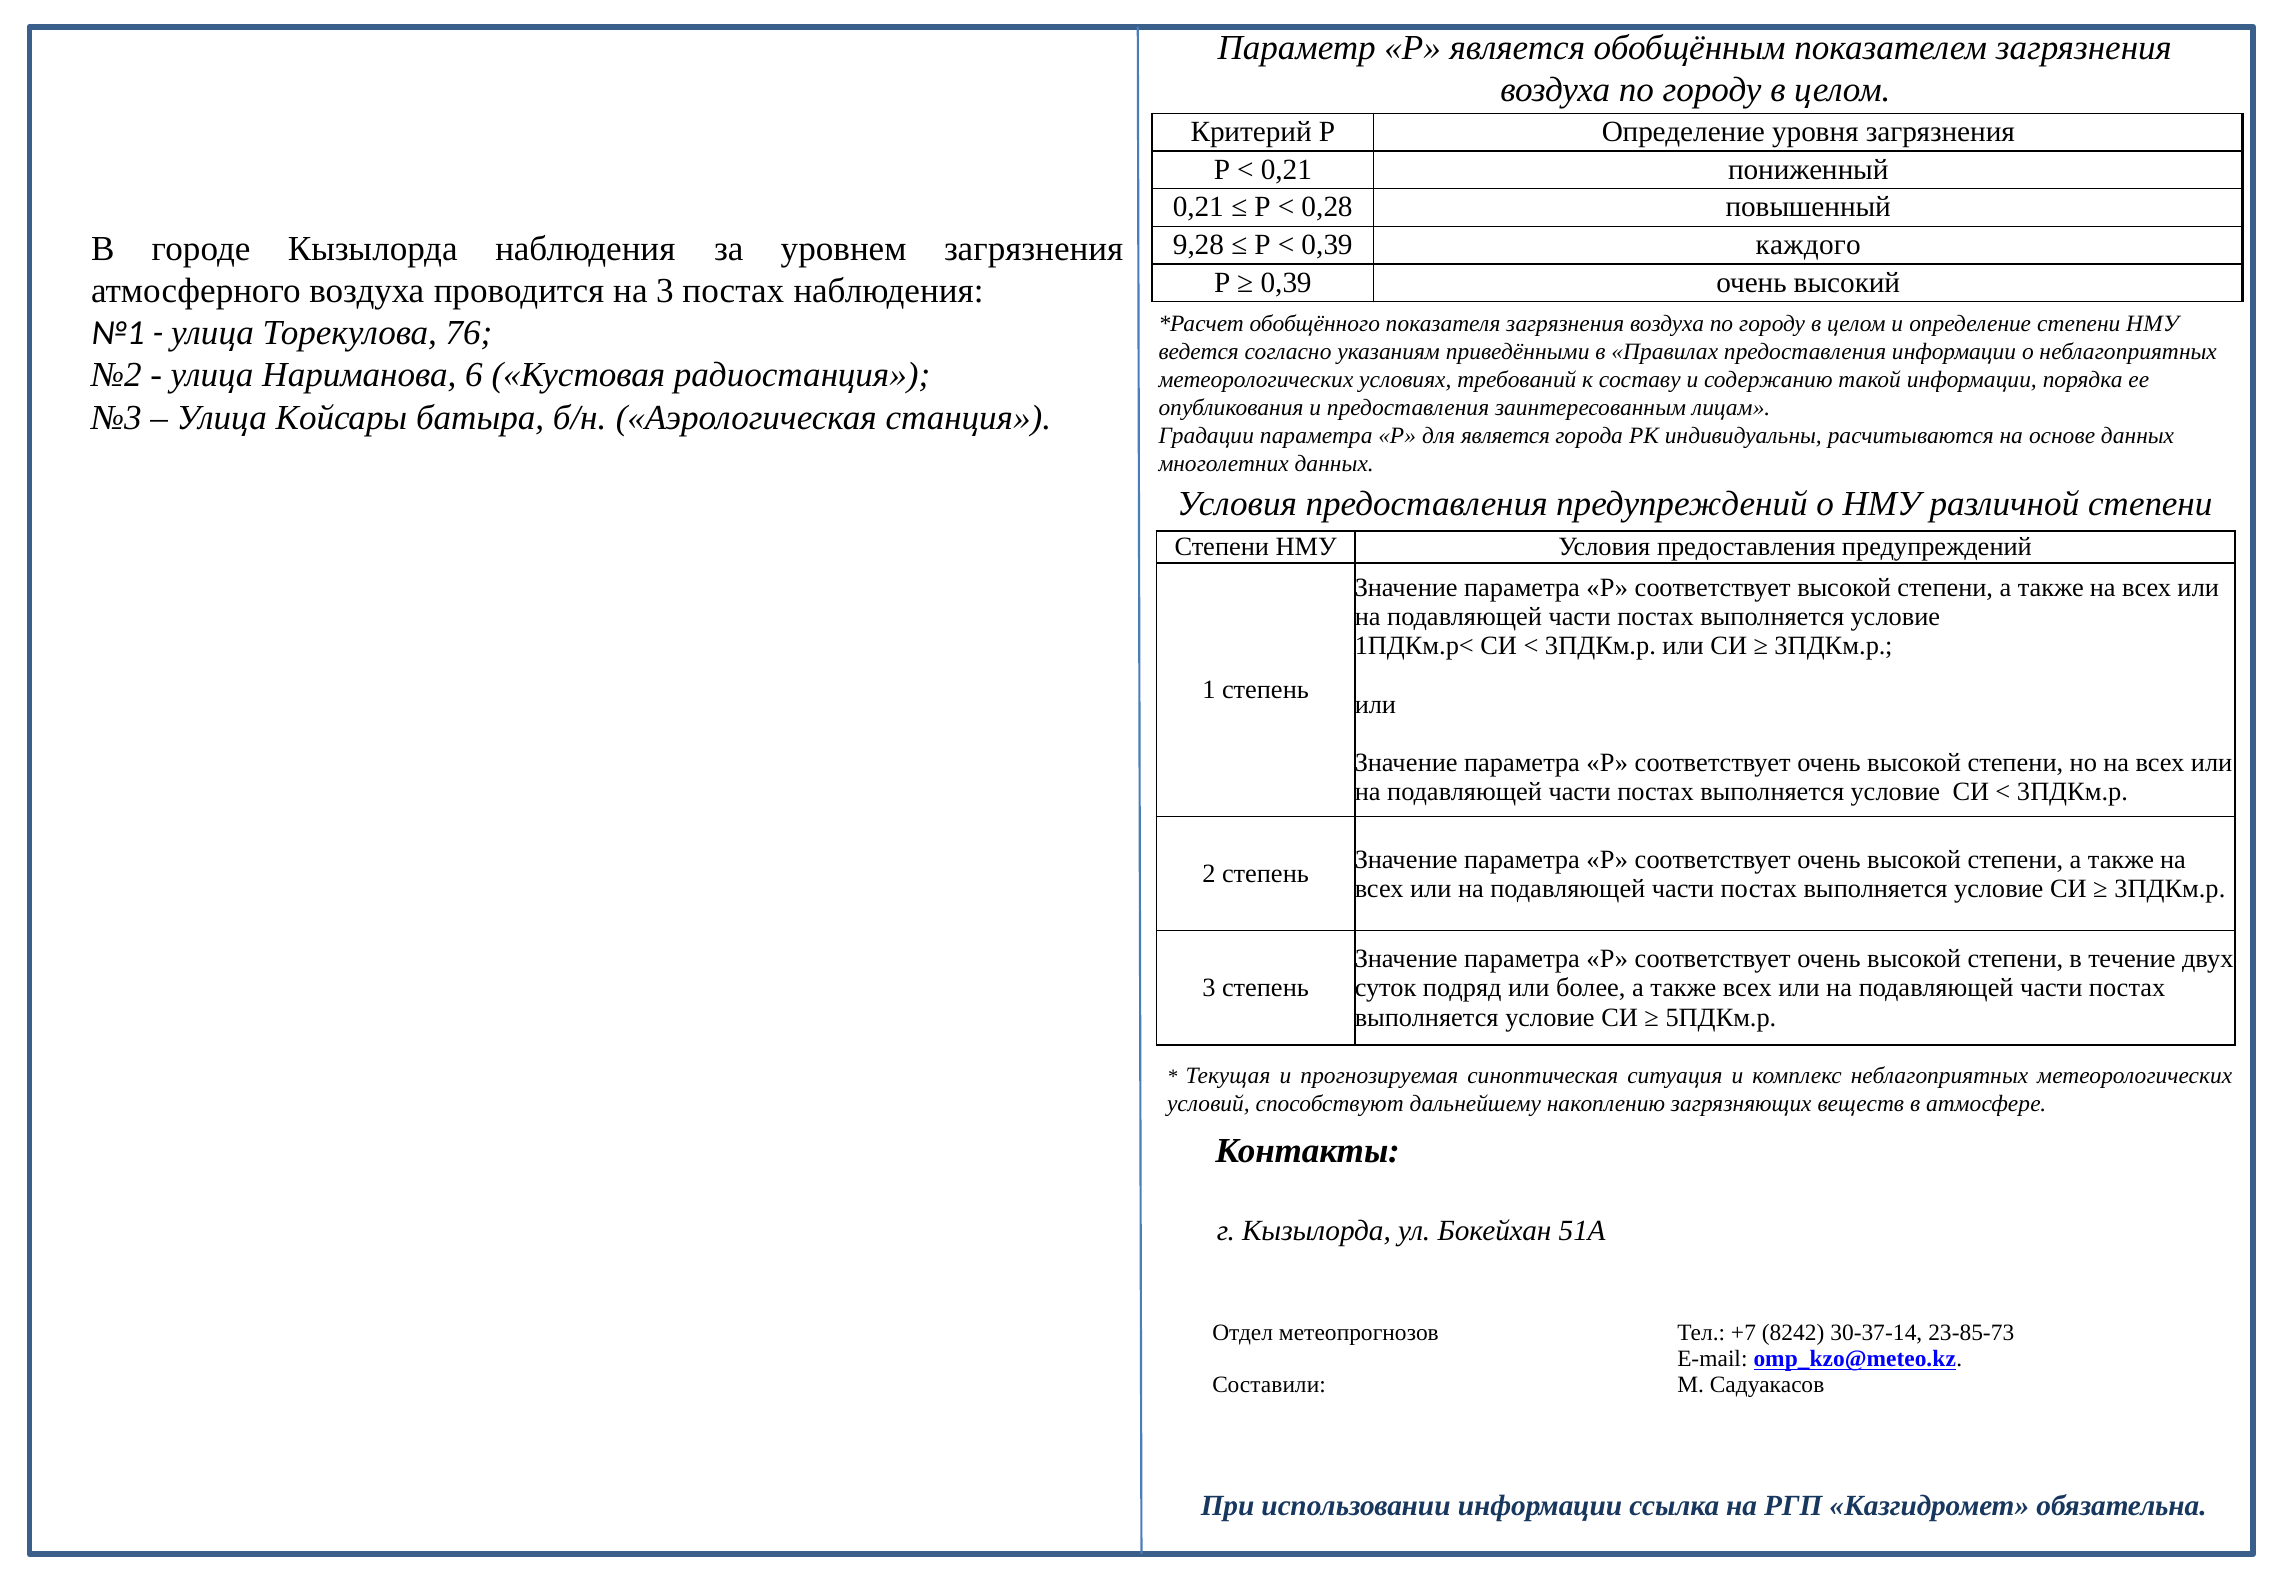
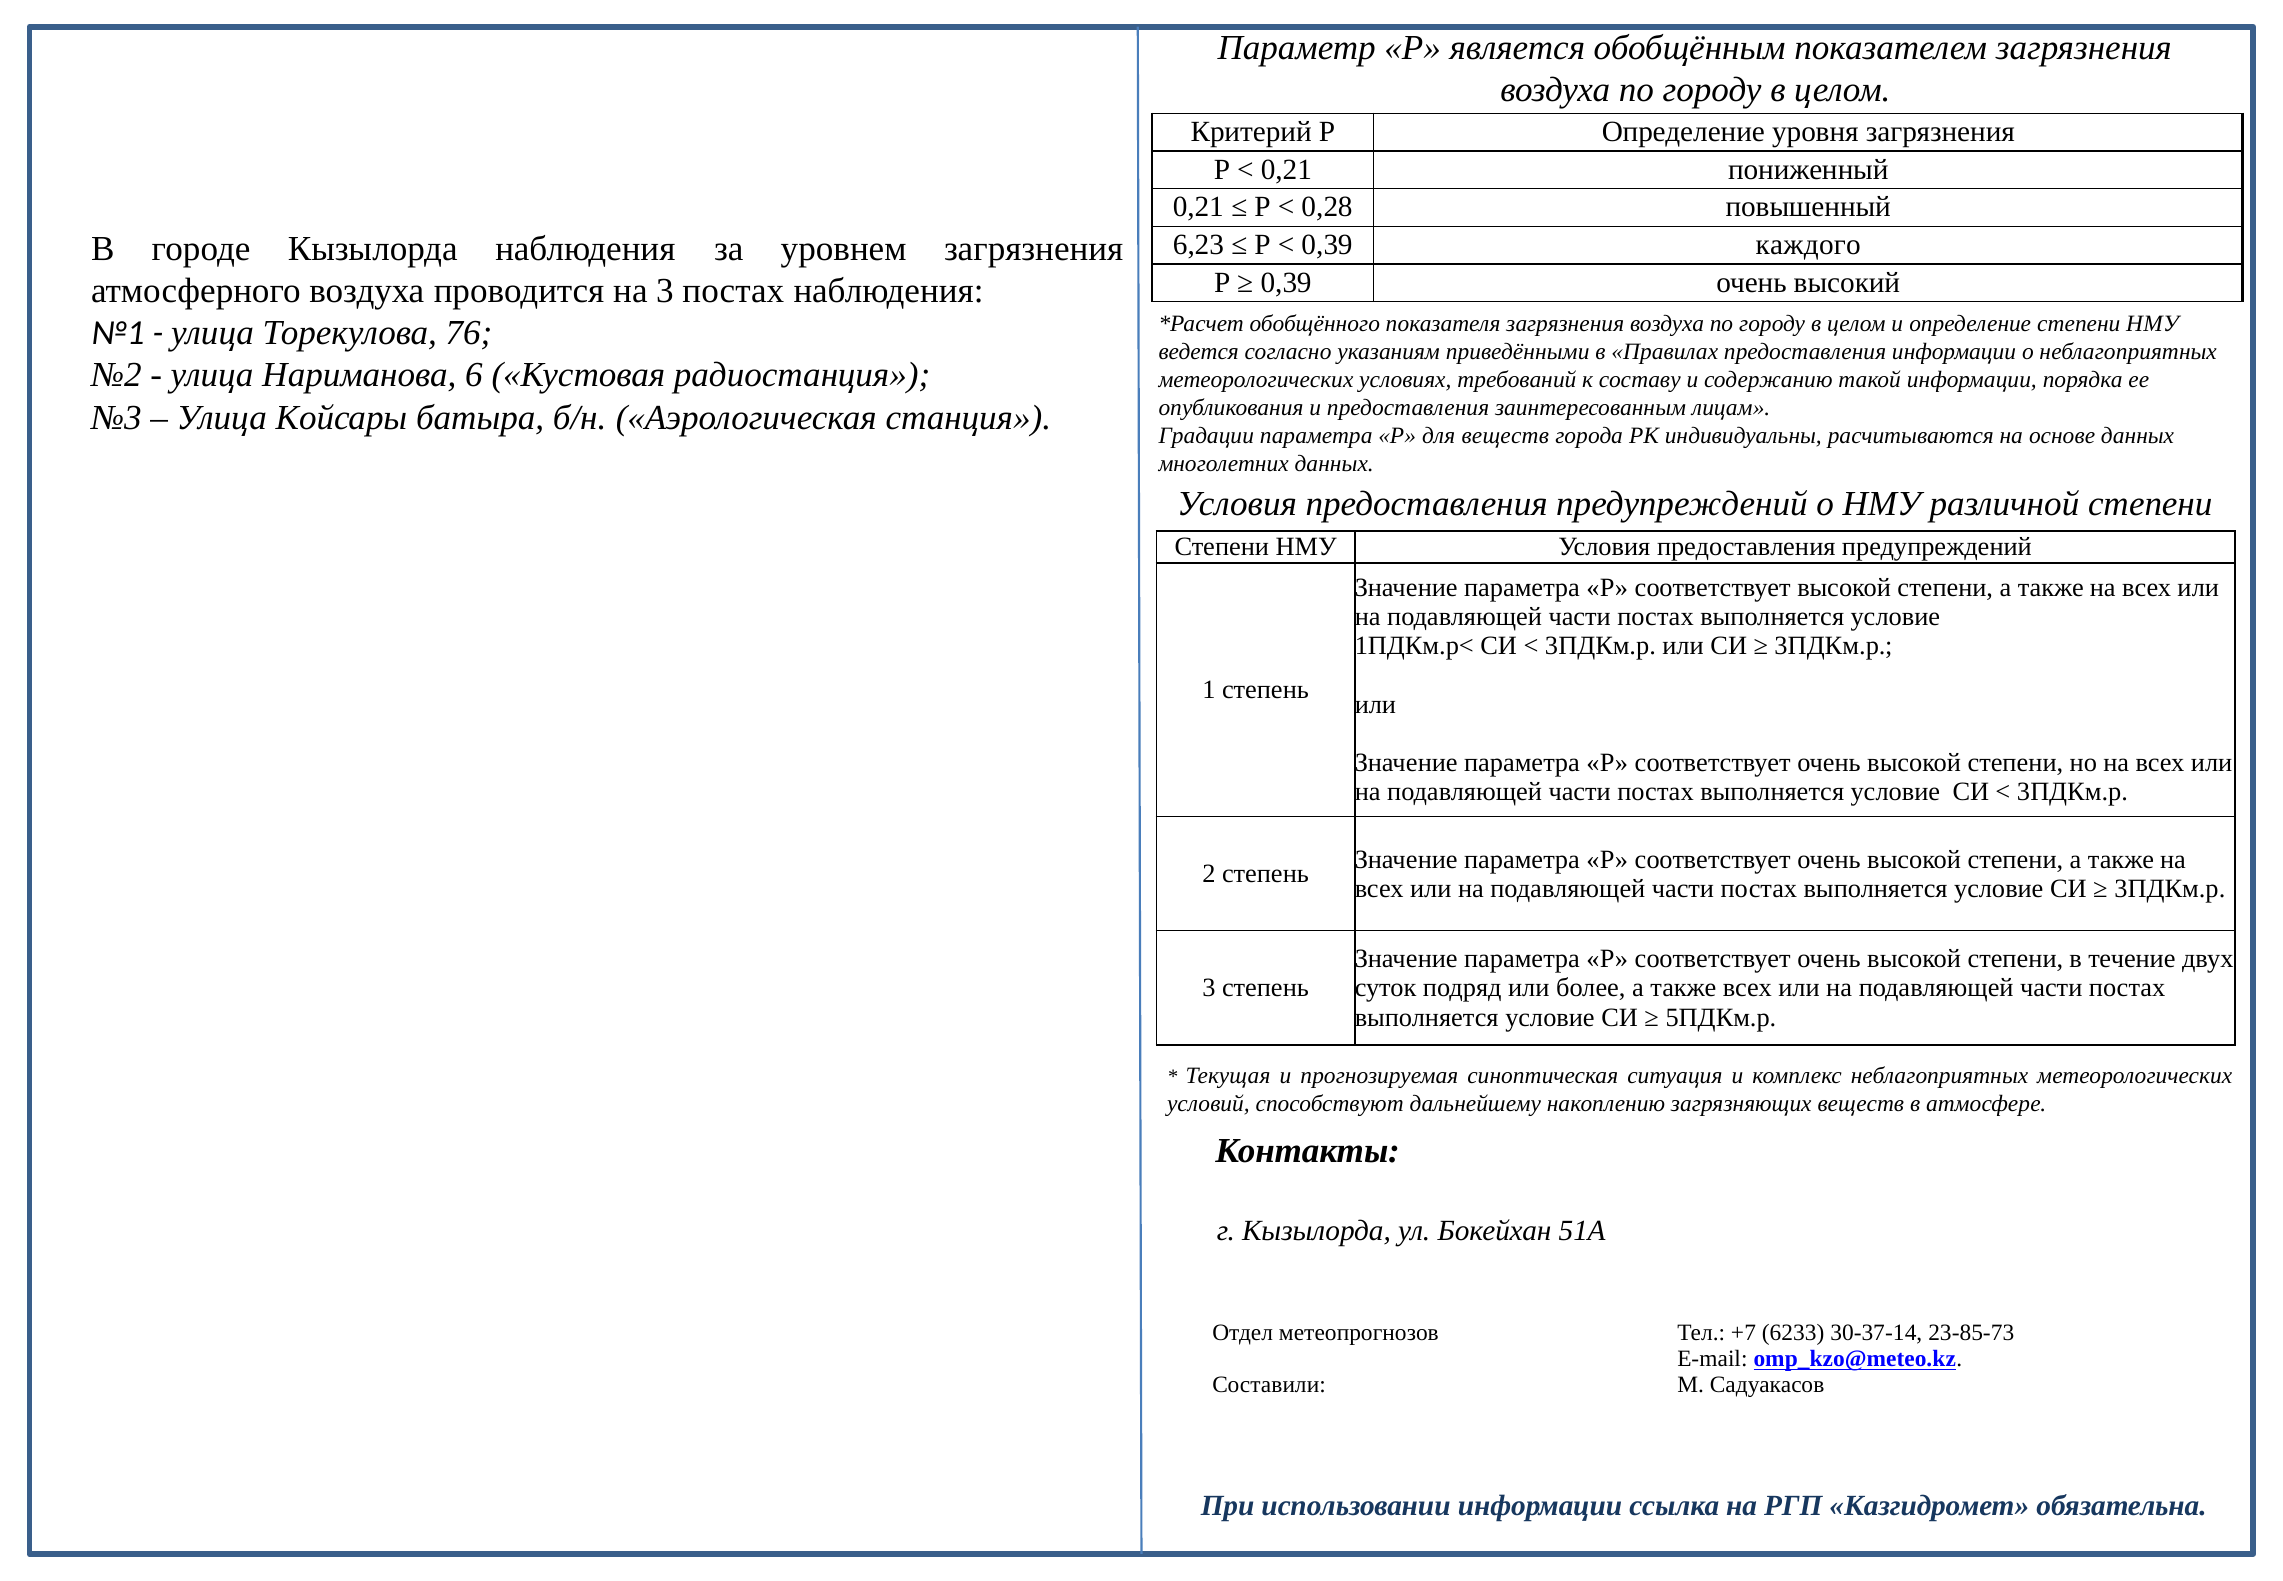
9,28: 9,28 -> 6,23
для является: является -> веществ
8242: 8242 -> 6233
